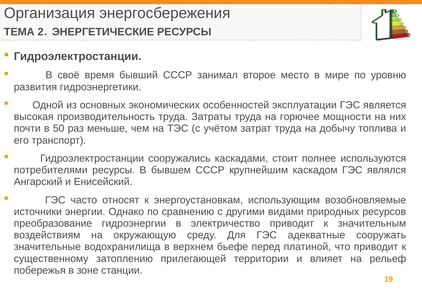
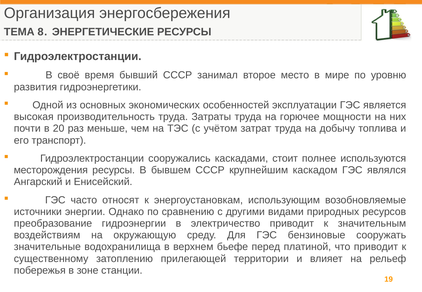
2: 2 -> 8
50: 50 -> 20
потребителями: потребителями -> месторождения
адекватные: адекватные -> бензиновые
